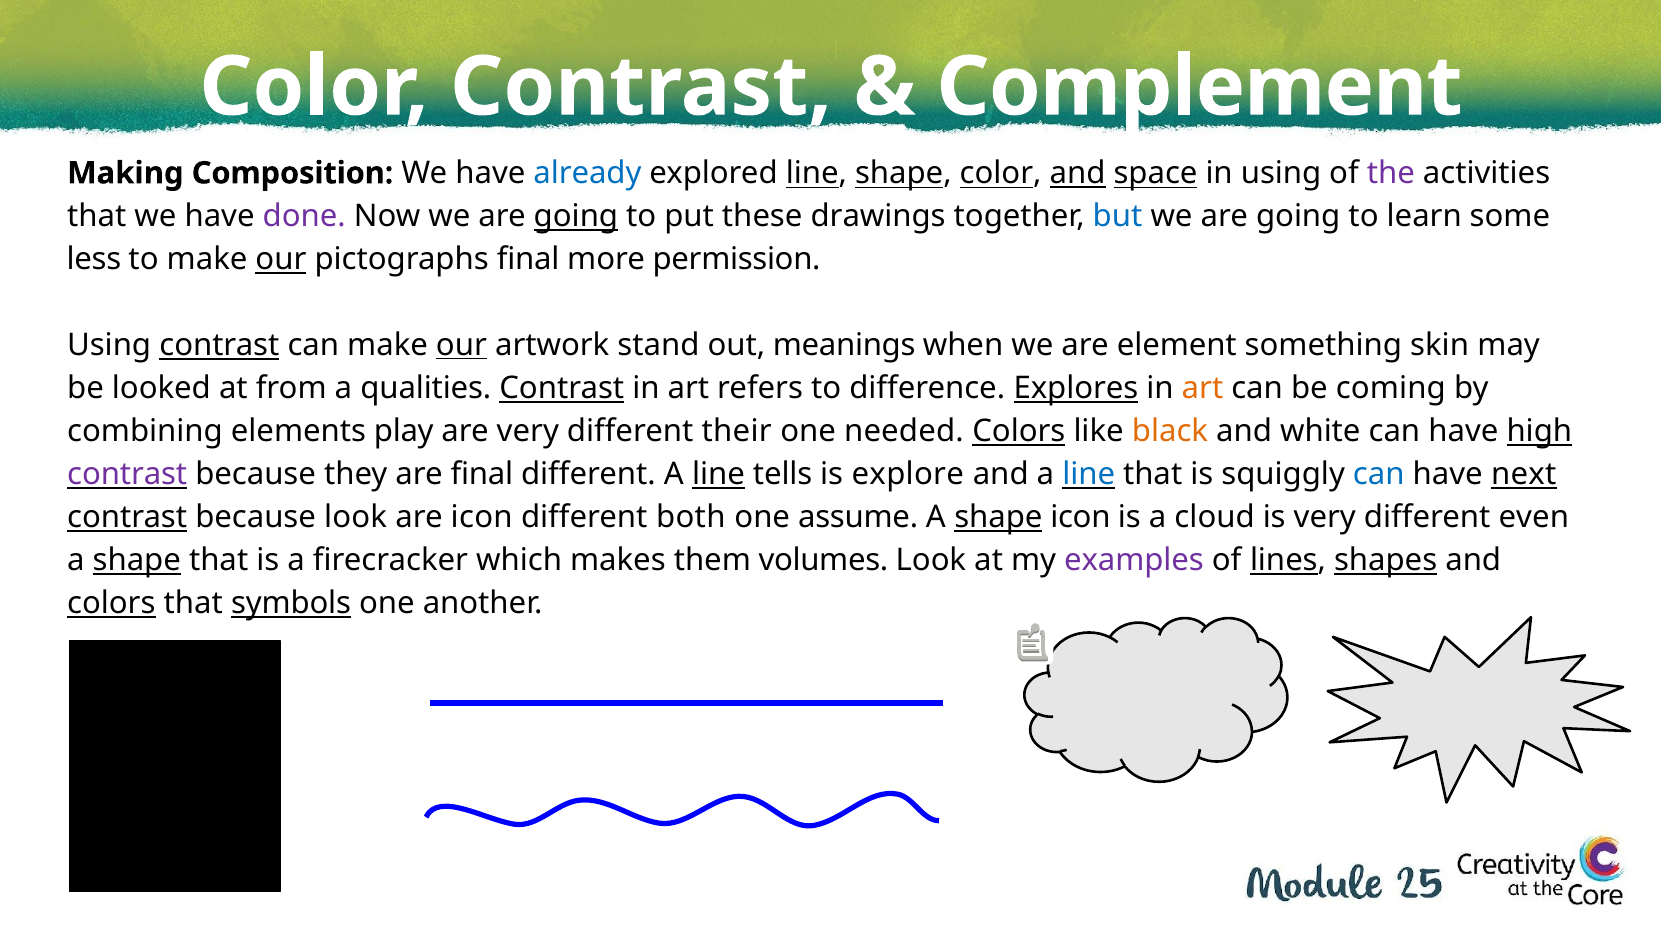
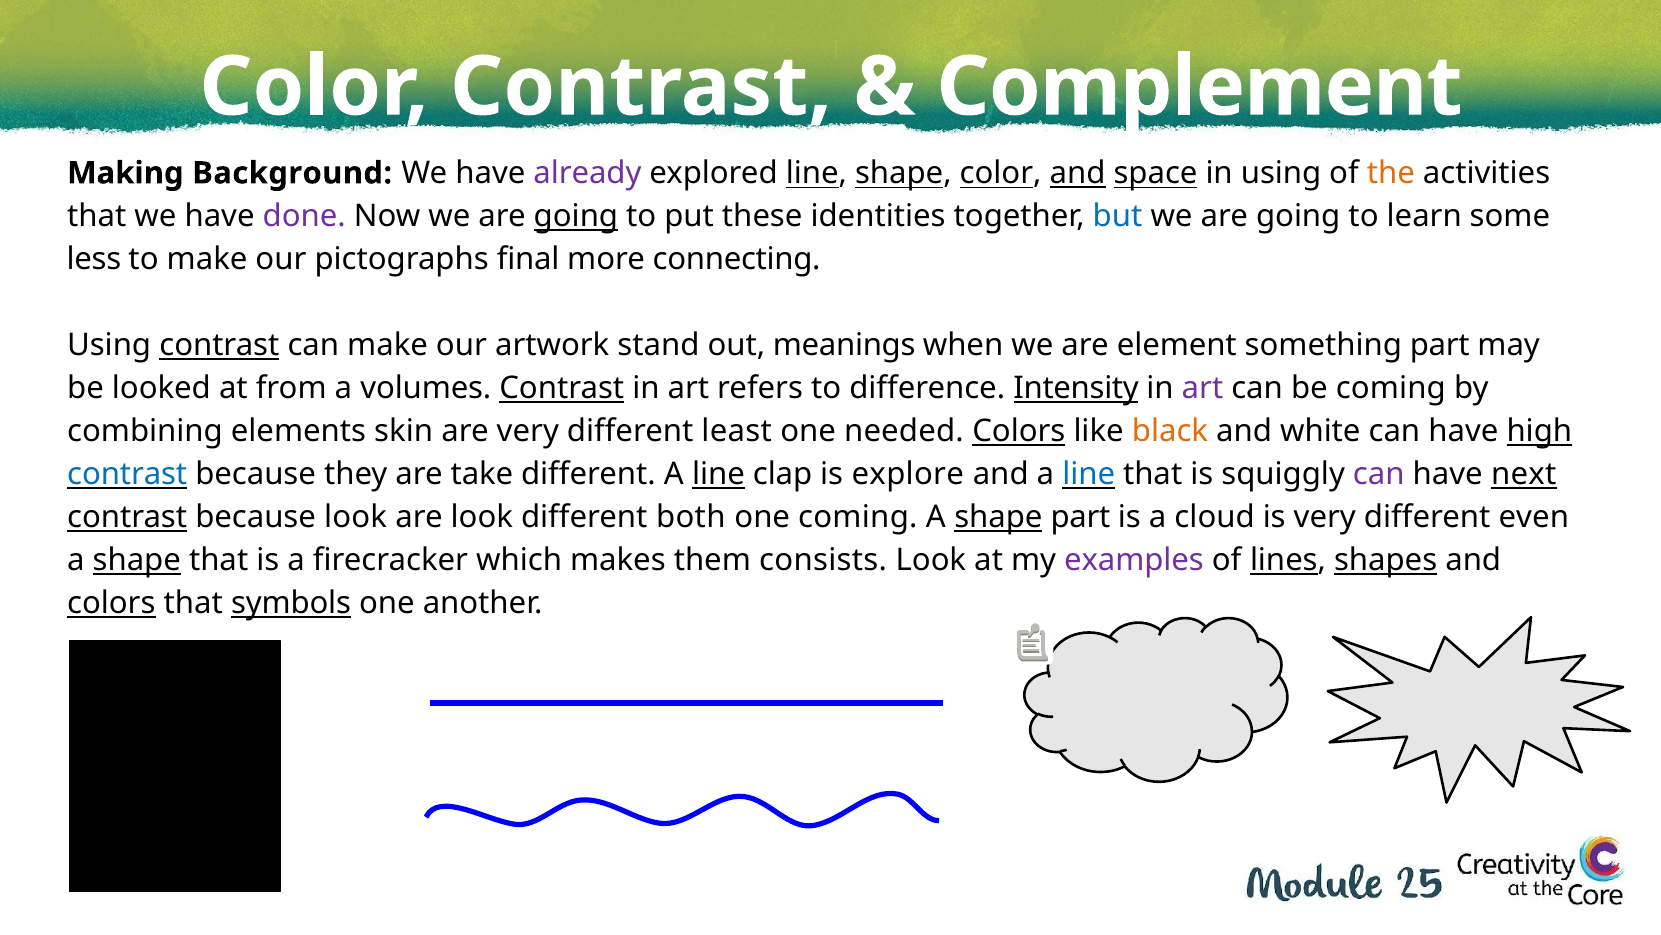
Composition: Composition -> Background
already colour: blue -> purple
the colour: purple -> orange
drawings: drawings -> identities
our at (281, 259) underline: present -> none
permission: permission -> connecting
our at (461, 345) underline: present -> none
something skin: skin -> part
qualities: qualities -> volumes
Explores: Explores -> Intensity
art at (1202, 388) colour: orange -> purple
play: play -> skin
their: their -> least
contrast at (127, 474) colour: purple -> blue
are final: final -> take
tells: tells -> clap
can at (1379, 474) colour: blue -> purple
are icon: icon -> look
one assume: assume -> coming
shape icon: icon -> part
volumes: volumes -> consists
